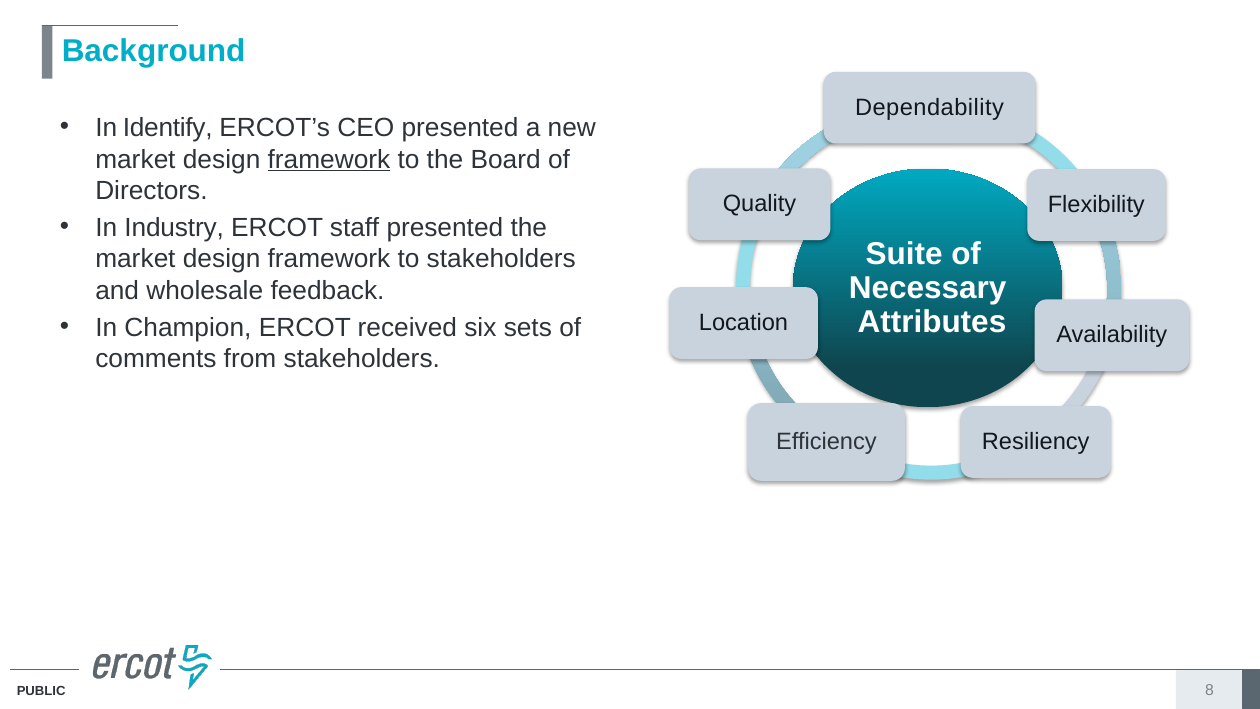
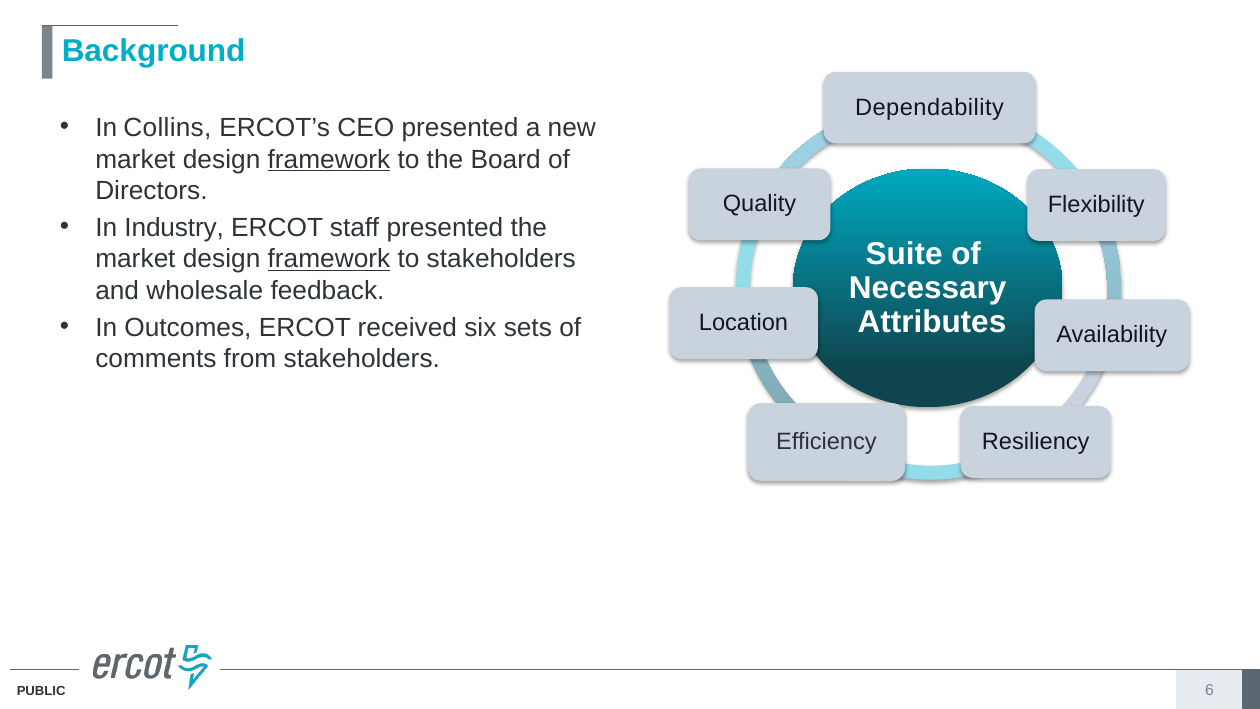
Identify: Identify -> Collins
framework at (329, 259) underline: none -> present
Champion: Champion -> Outcomes
8: 8 -> 6
